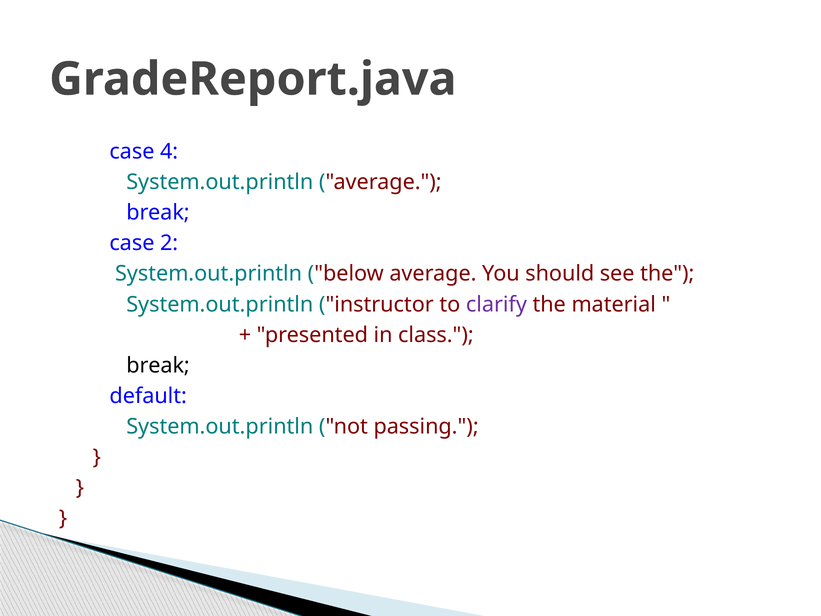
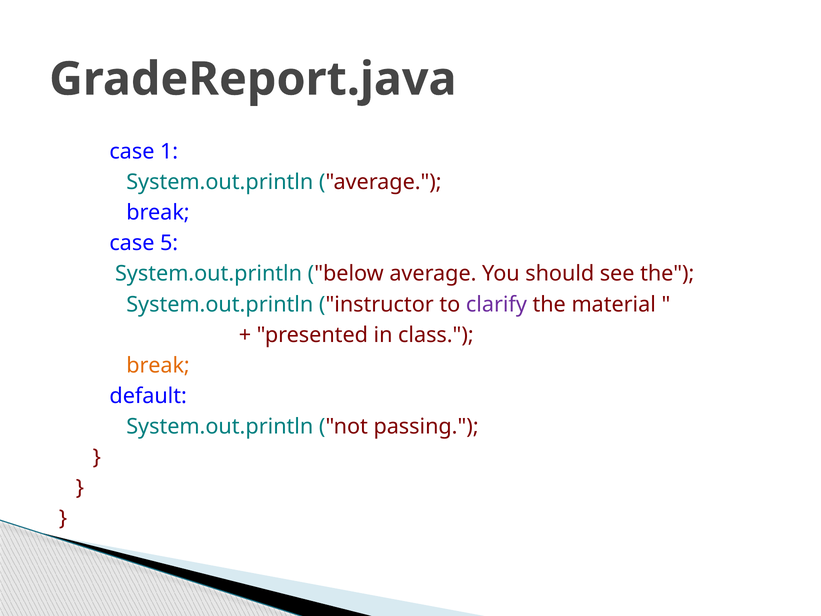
4: 4 -> 1
2: 2 -> 5
break at (158, 365) colour: black -> orange
